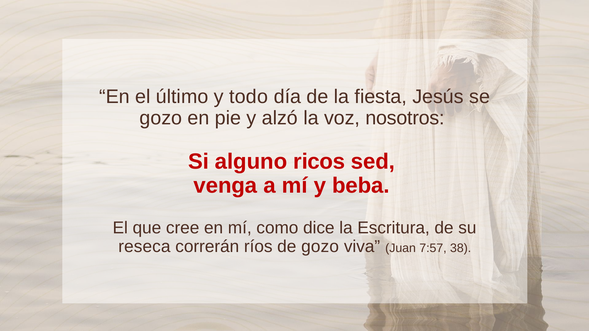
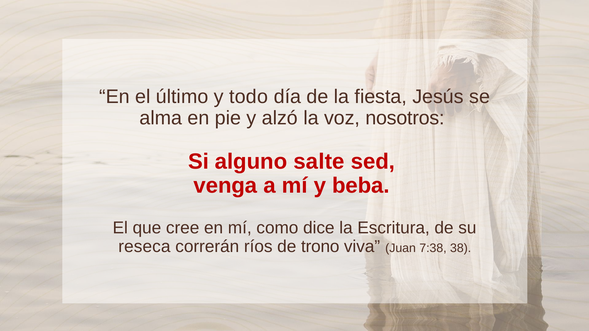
gozo at (161, 118): gozo -> alma
ricos: ricos -> salte
de gozo: gozo -> trono
7:57: 7:57 -> 7:38
